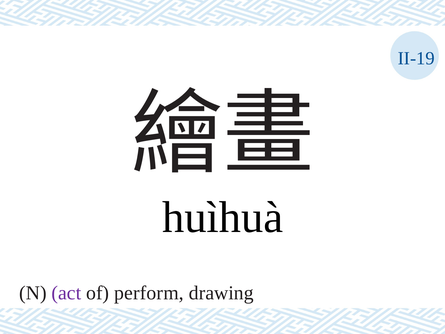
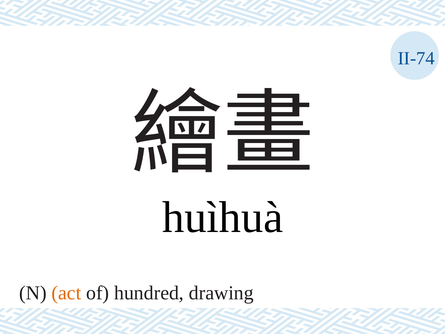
II-19: II-19 -> II-74
act colour: purple -> orange
perform: perform -> hundred
